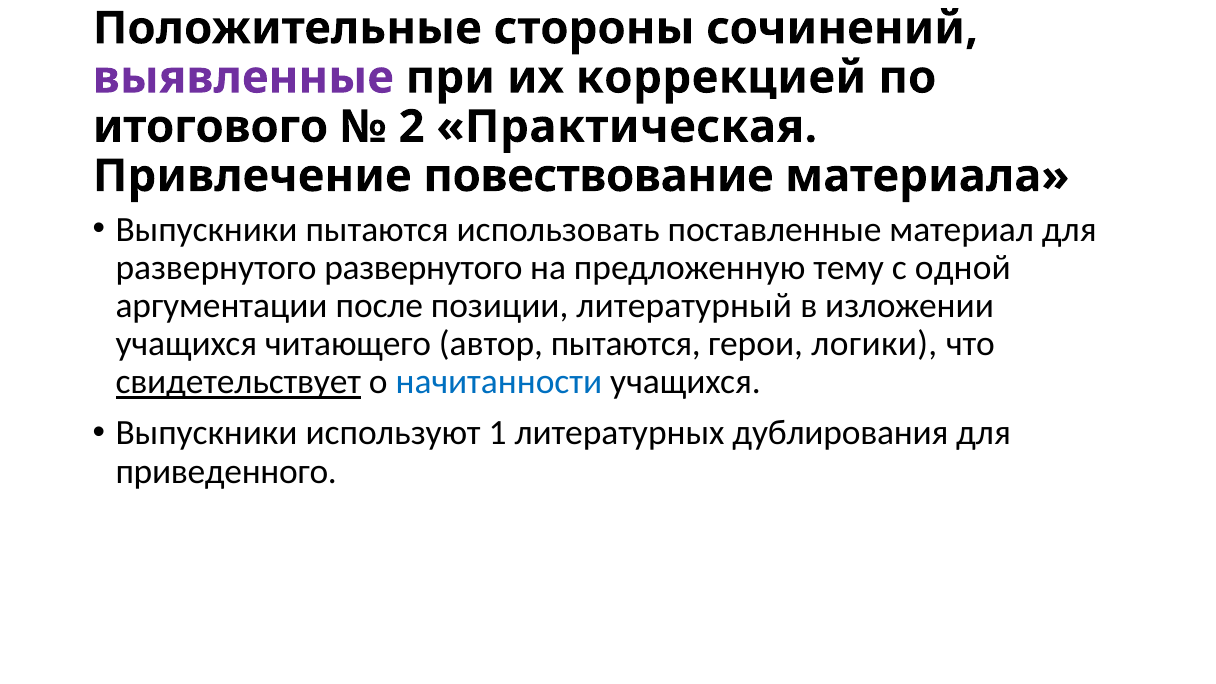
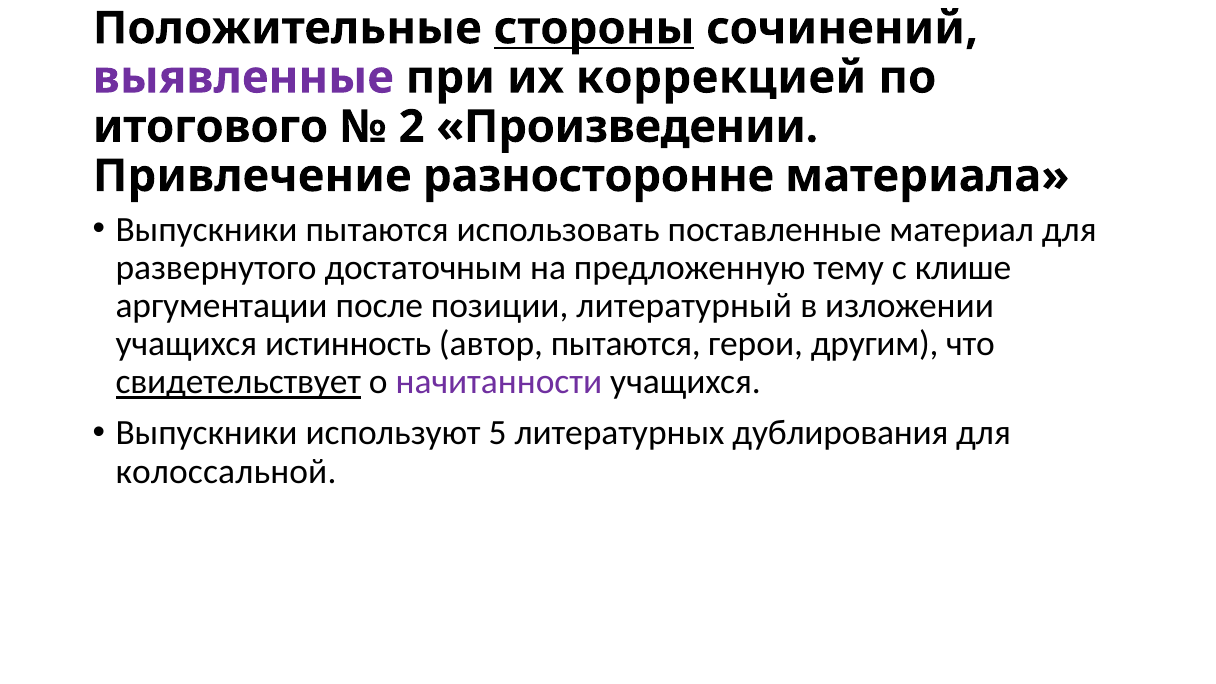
стороны underline: none -> present
Практическая: Практическая -> Произведении
повествование: повествование -> разносторонне
развернутого развернутого: развернутого -> достаточным
одной: одной -> клише
читающего: читающего -> истинность
логики: логики -> другим
начитанности colour: blue -> purple
1: 1 -> 5
приведенного: приведенного -> колоссальной
